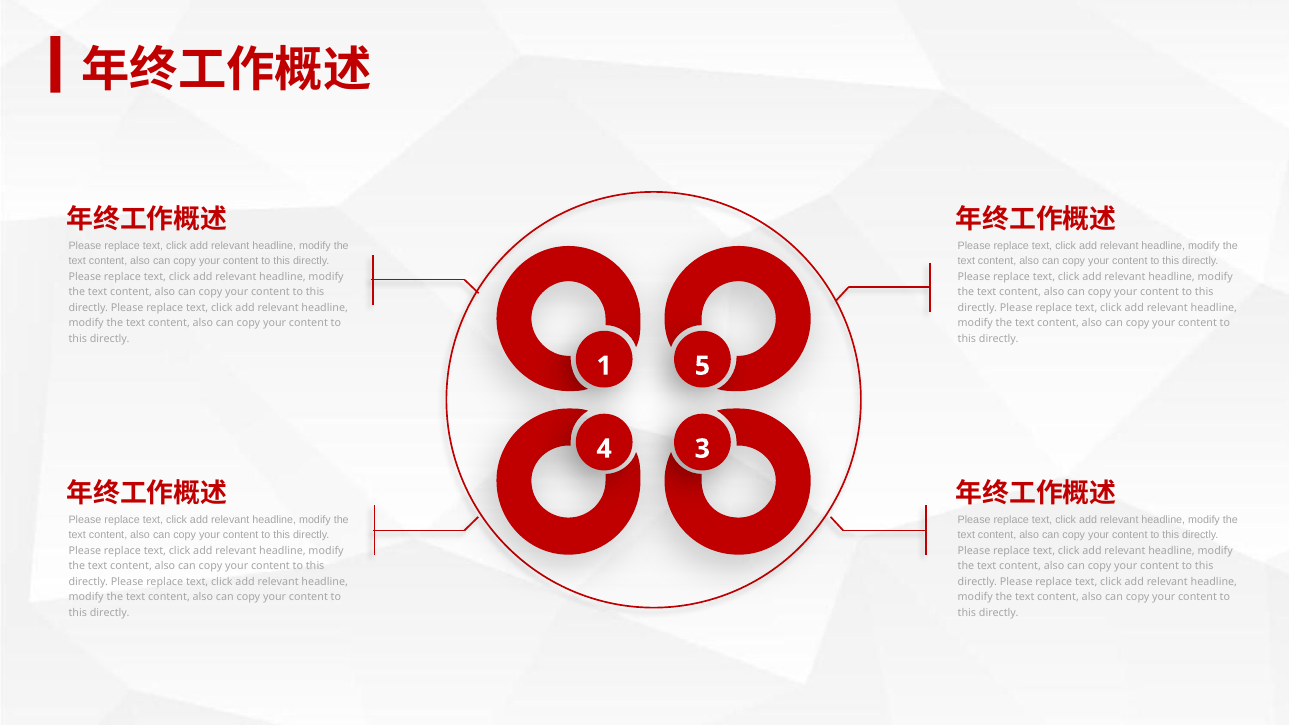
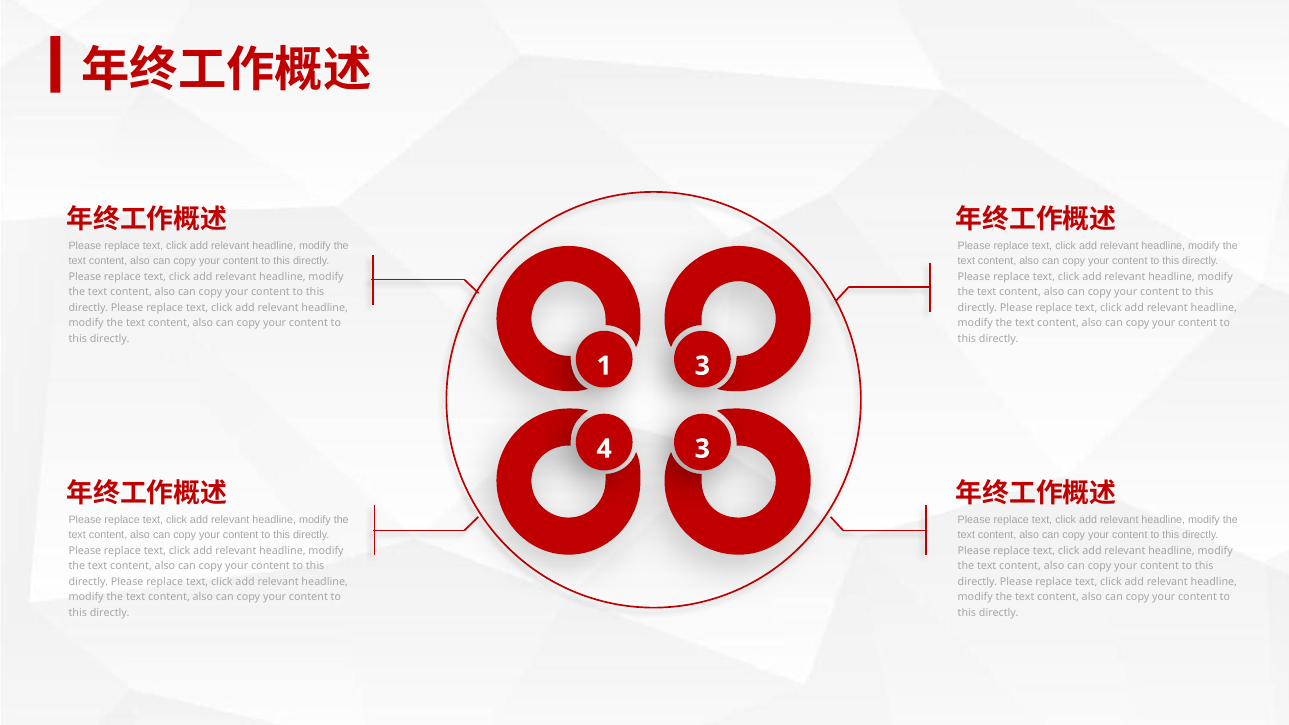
1 5: 5 -> 3
